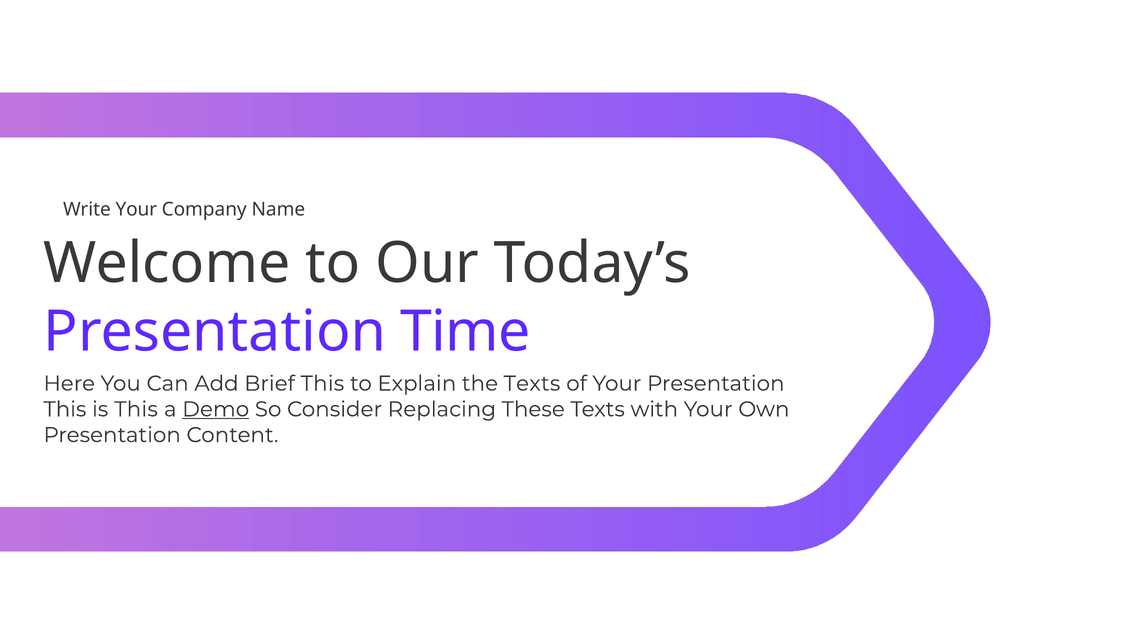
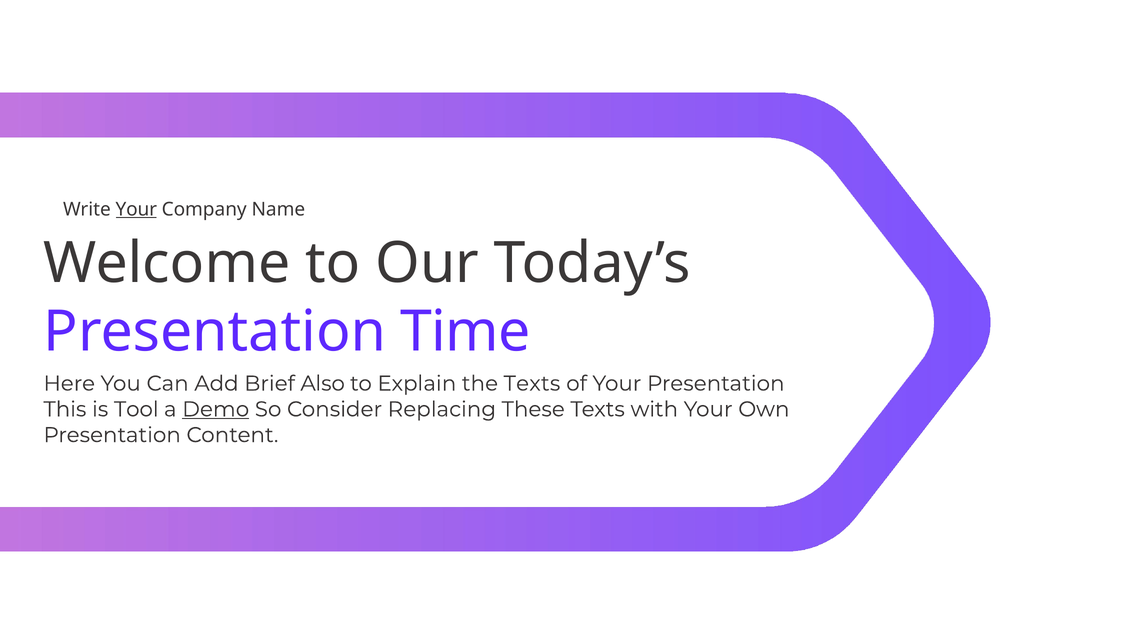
Your at (136, 209) underline: none -> present
Brief This: This -> Also
is This: This -> Tool
